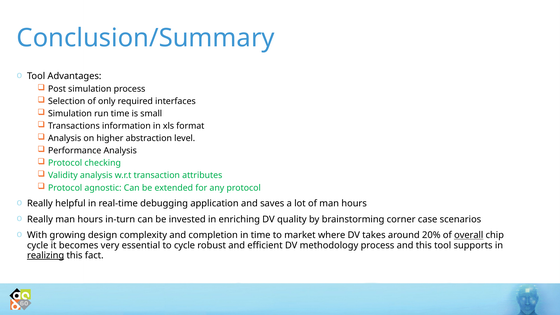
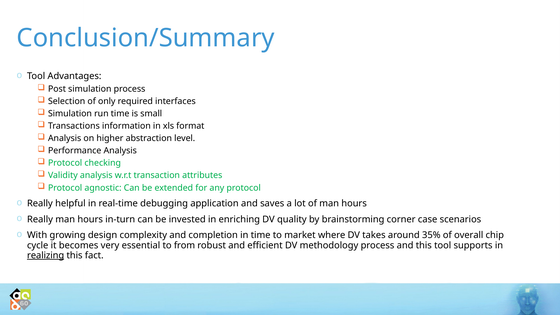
20%: 20% -> 35%
overall underline: present -> none
to cycle: cycle -> from
